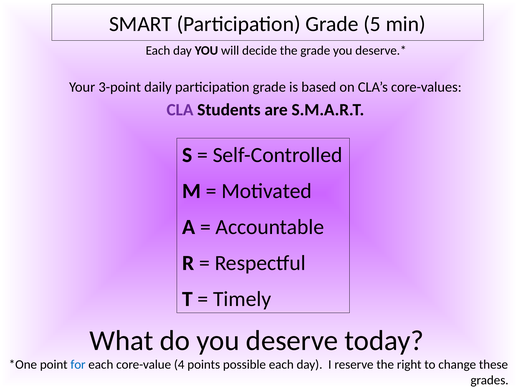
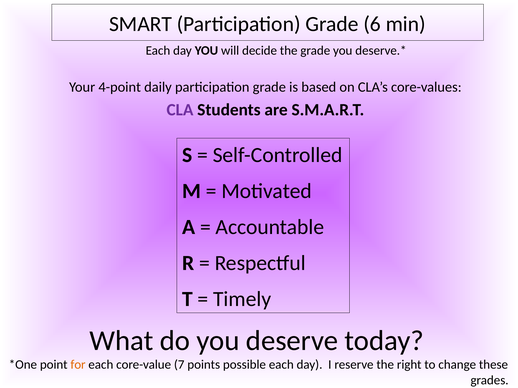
5: 5 -> 6
3-point: 3-point -> 4-point
for colour: blue -> orange
4: 4 -> 7
